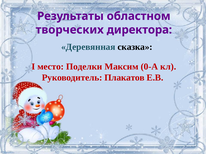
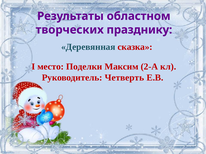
директора: директора -> празднику
сказка colour: black -> red
0-А: 0-А -> 2-А
Плакатов: Плакатов -> Четверть
